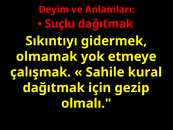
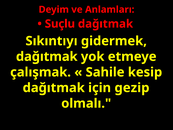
olmamak at (47, 56): olmamak -> dağıtmak
kural: kural -> kesip
